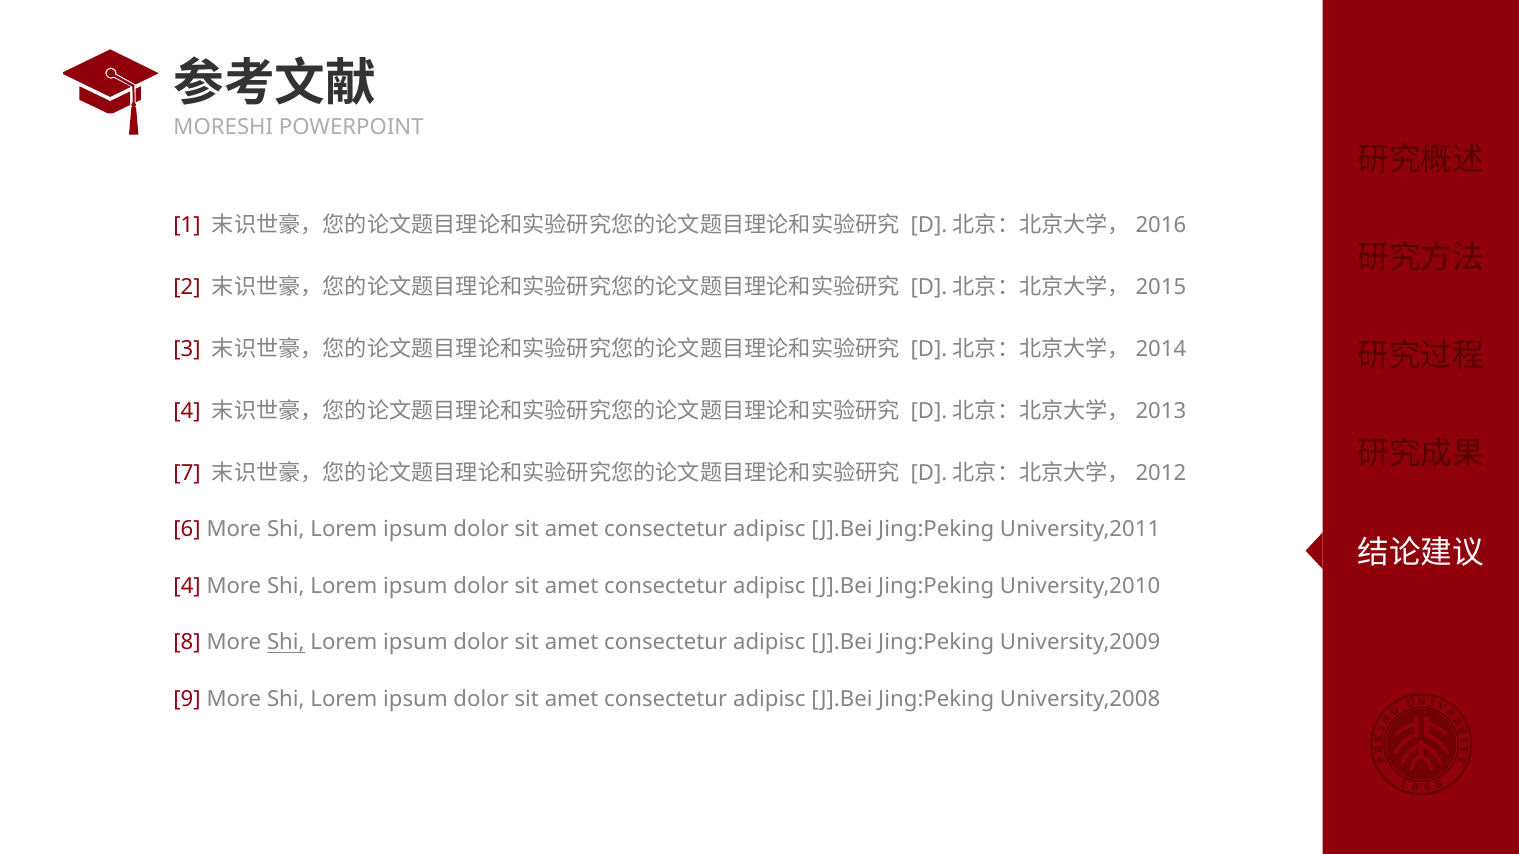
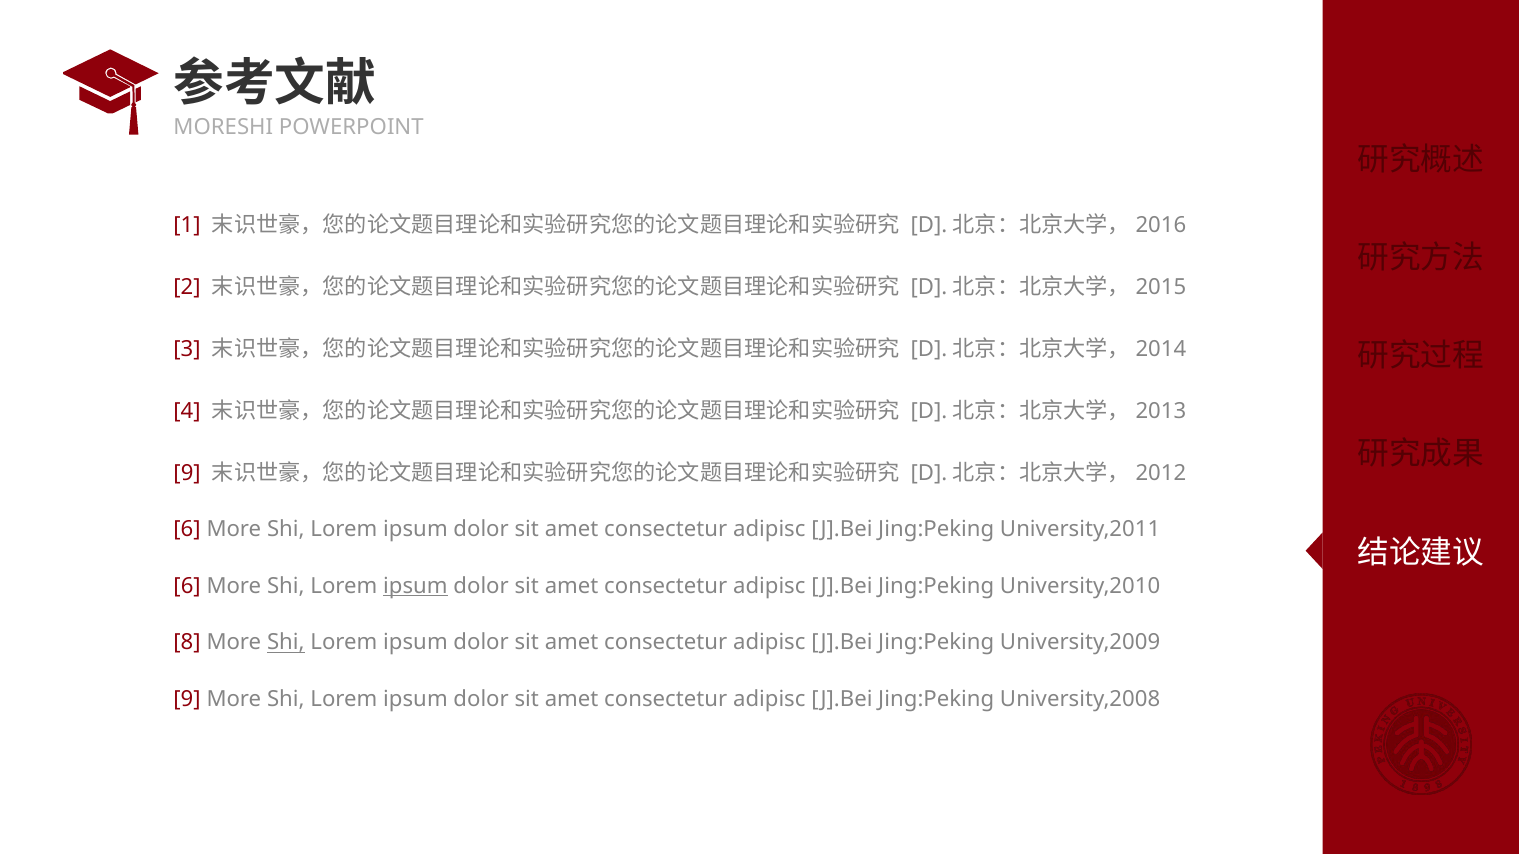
7 at (187, 473): 7 -> 9
4 at (187, 586): 4 -> 6
ipsum at (415, 586) underline: none -> present
